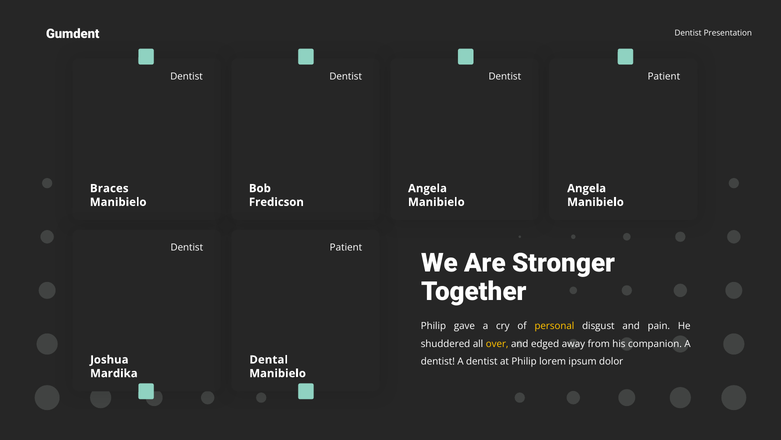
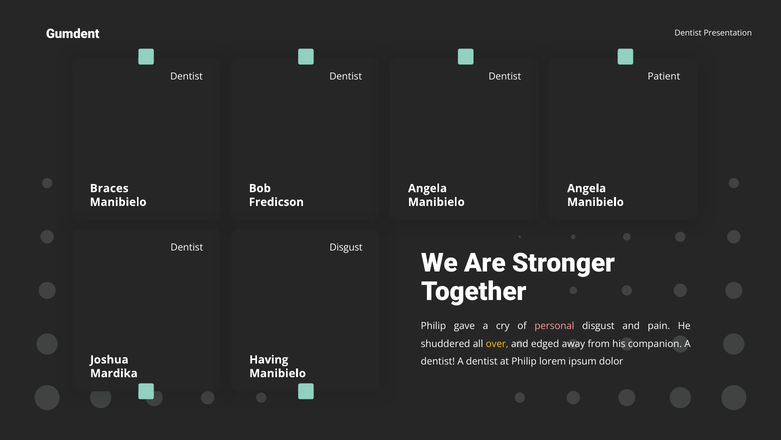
Patient at (346, 247): Patient -> Disgust
personal colour: yellow -> pink
Dental: Dental -> Having
